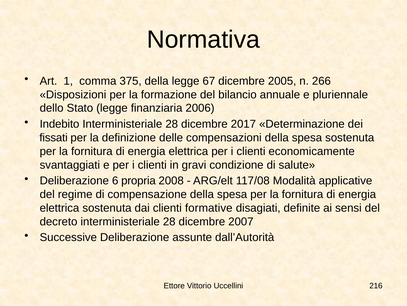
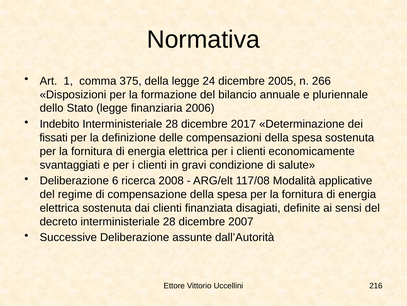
67: 67 -> 24
propria: propria -> ricerca
formative: formative -> finanziata
